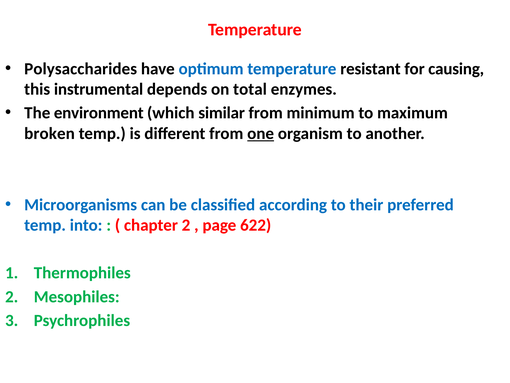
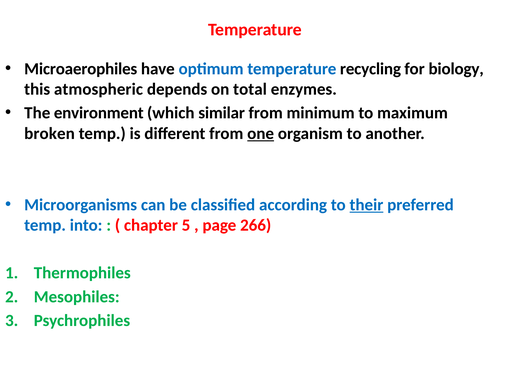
Polysaccharides: Polysaccharides -> Microaerophiles
resistant: resistant -> recycling
causing: causing -> biology
instrumental: instrumental -> atmospheric
their underline: none -> present
chapter 2: 2 -> 5
622: 622 -> 266
